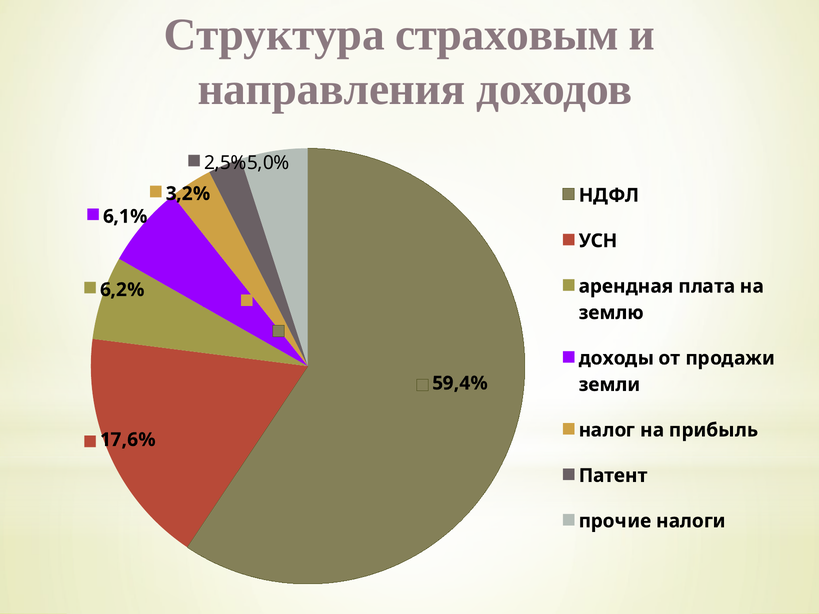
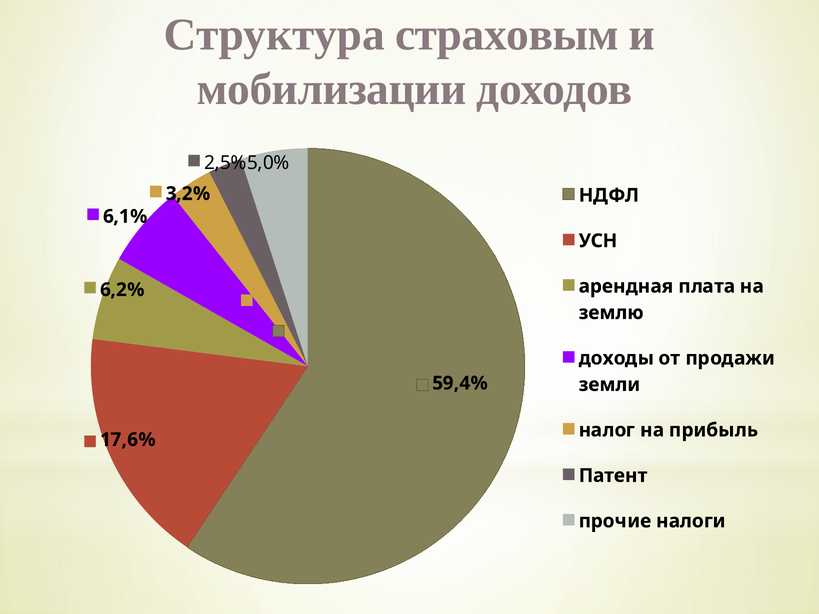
направления: направления -> мобилизации
